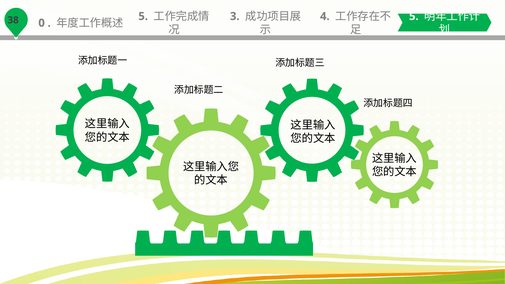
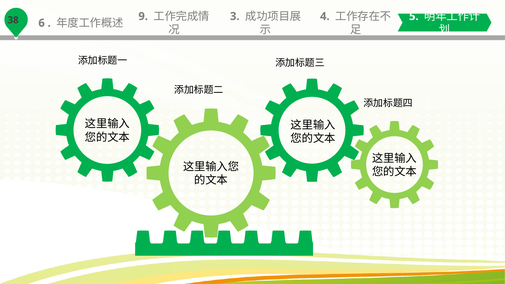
0: 0 -> 6
5 at (143, 16): 5 -> 9
